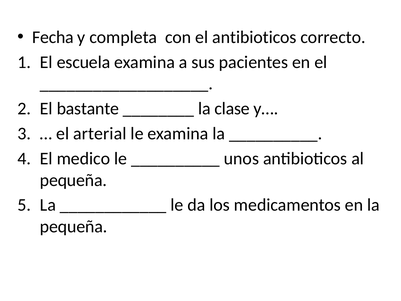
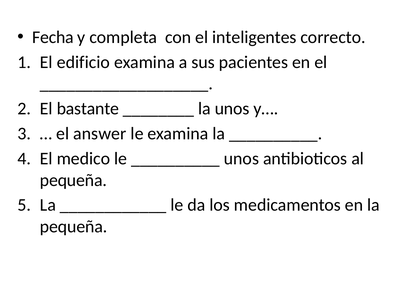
el antibioticos: antibioticos -> inteligentes
escuela: escuela -> edificio
la clase: clase -> unos
arterial: arterial -> answer
